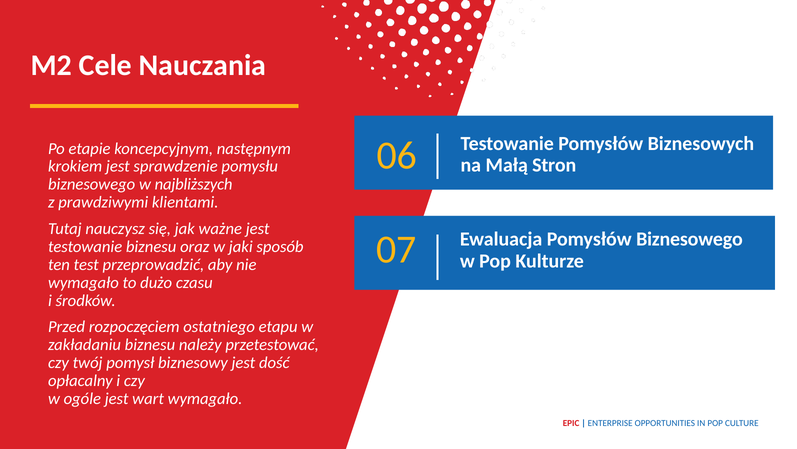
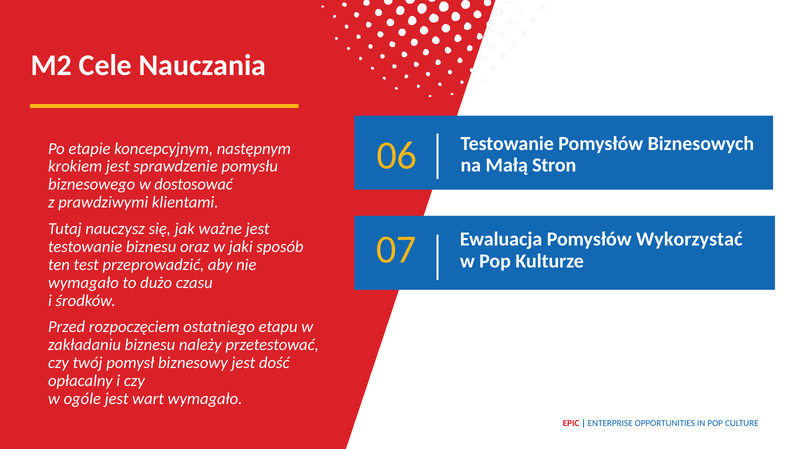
najbliższych: najbliższych -> dostosować
Pomysłów Biznesowego: Biznesowego -> Wykorzystać
